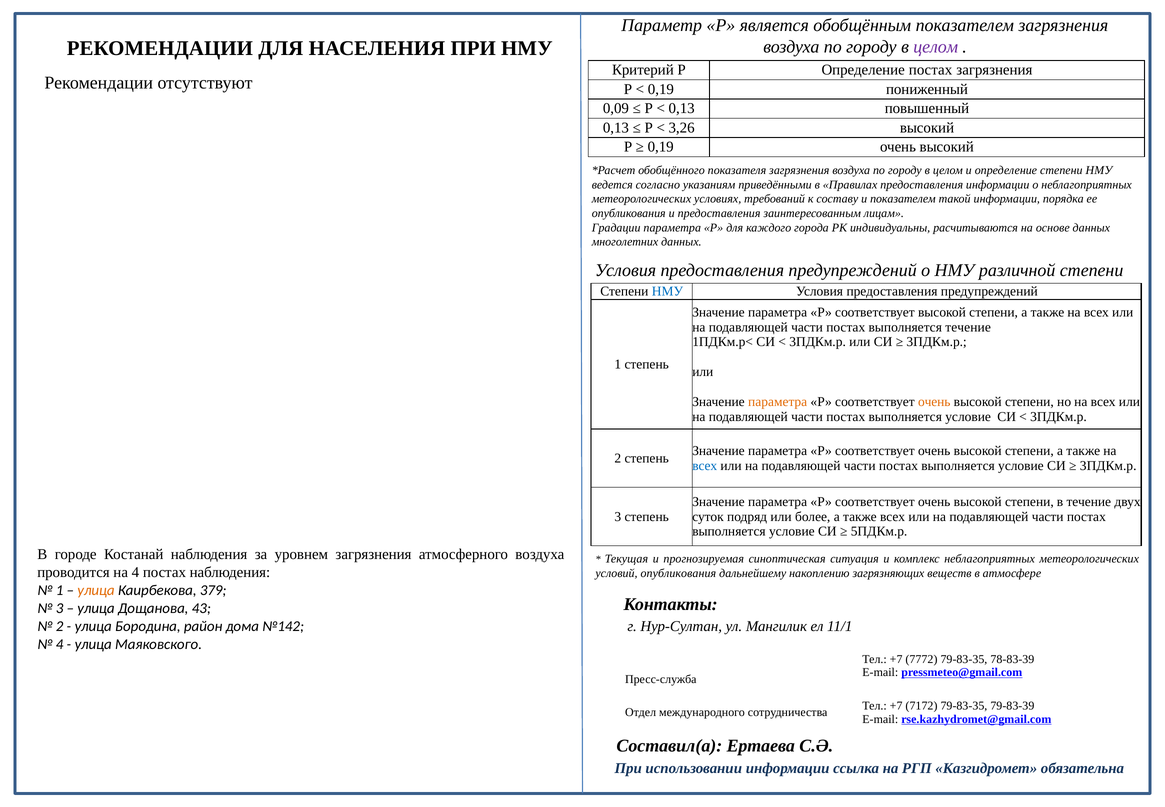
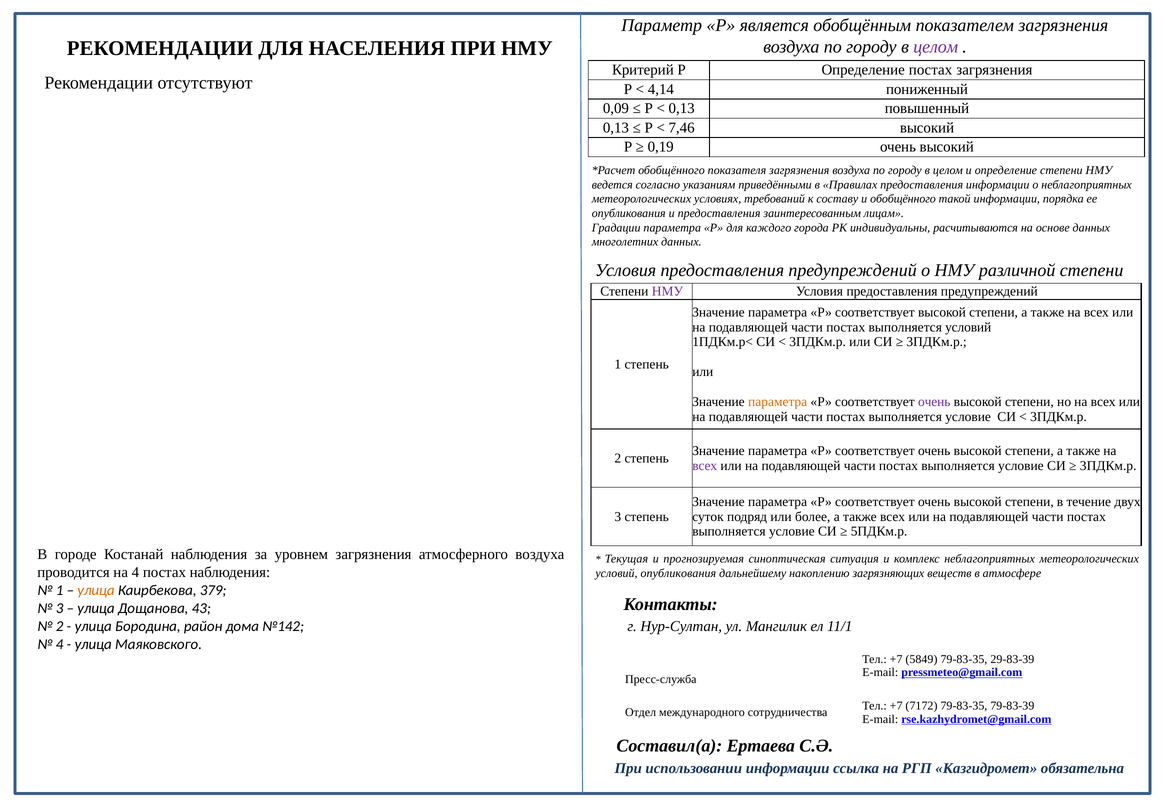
0,19 at (661, 89): 0,19 -> 4,14
3,26: 3,26 -> 7,46
и показателем: показателем -> обобщённого
НМУ at (667, 291) colour: blue -> purple
выполняется течение: течение -> условий
очень at (934, 401) colour: orange -> purple
всех at (705, 466) colour: blue -> purple
7772: 7772 -> 5849
78-83-39: 78-83-39 -> 29-83-39
